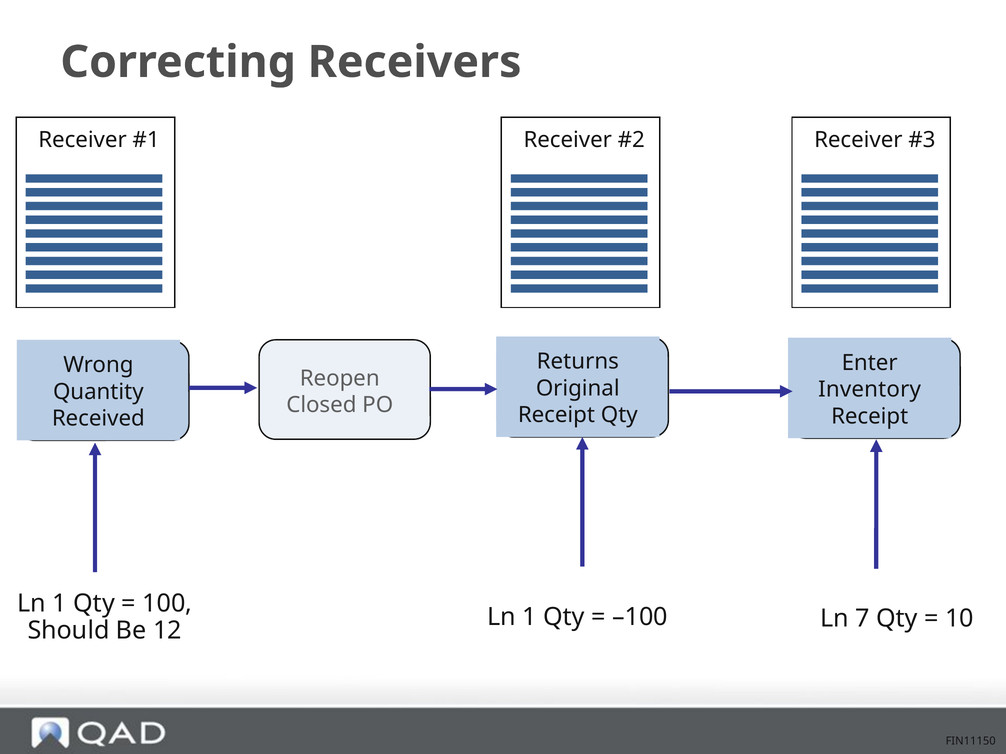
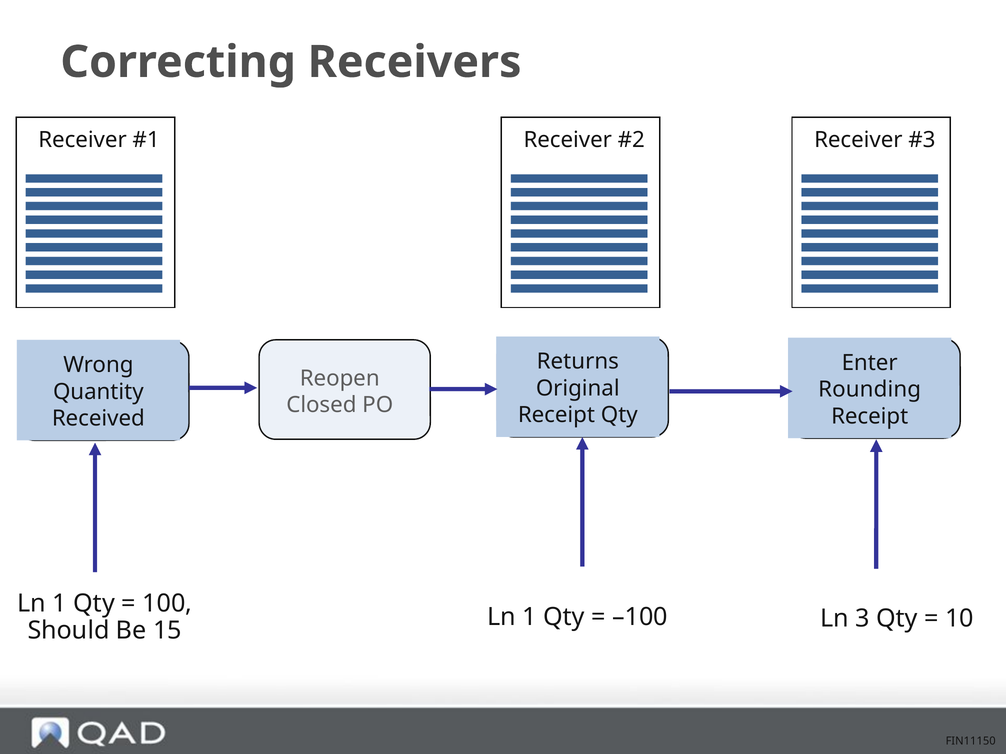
Inventory: Inventory -> Rounding
7: 7 -> 3
12: 12 -> 15
